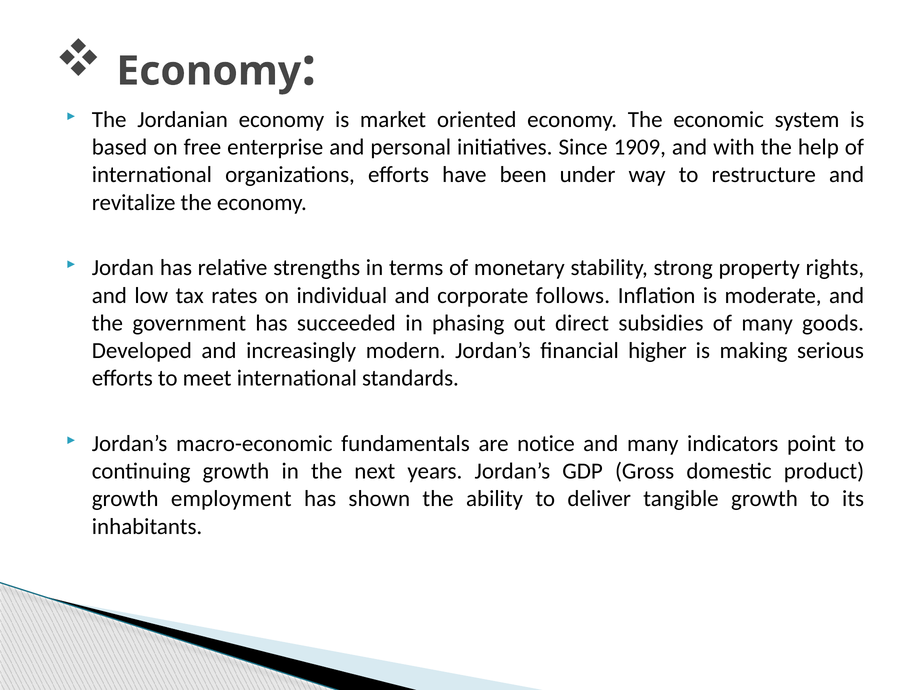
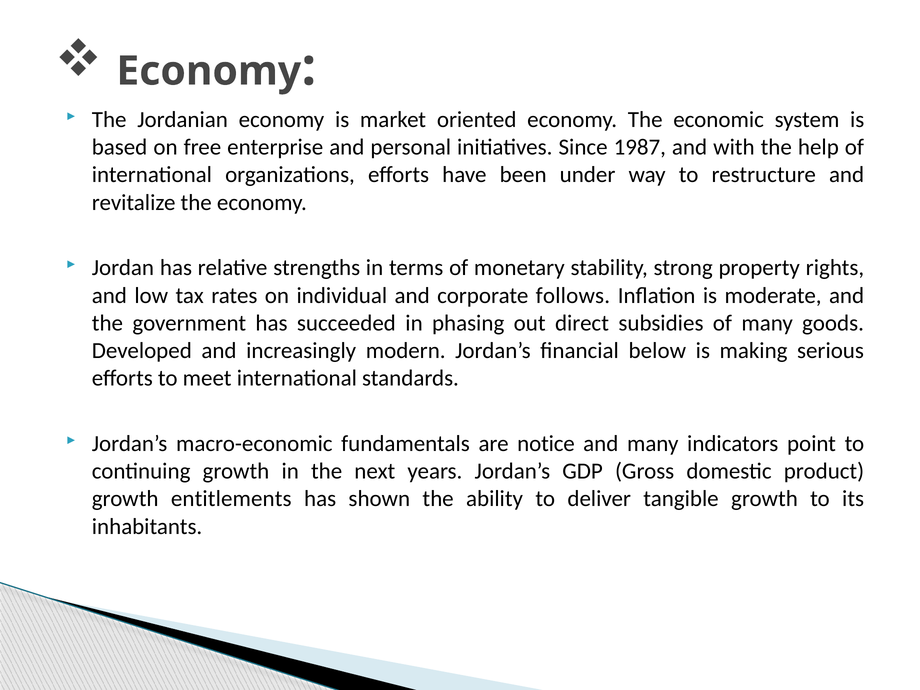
1909: 1909 -> 1987
higher: higher -> below
employment: employment -> entitlements
